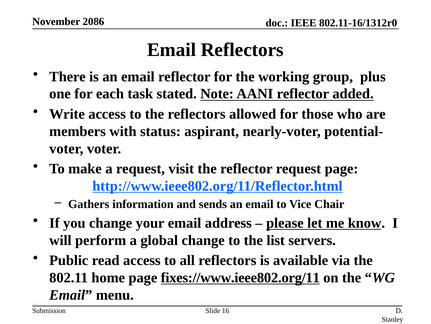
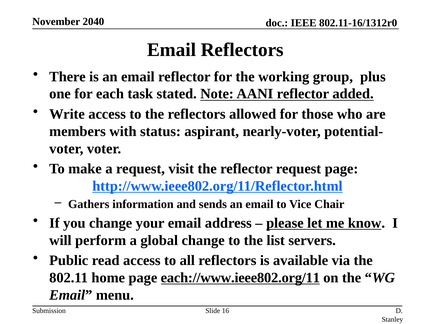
2086: 2086 -> 2040
fixes://www.ieee802.org/11: fixes://www.ieee802.org/11 -> each://www.ieee802.org/11
